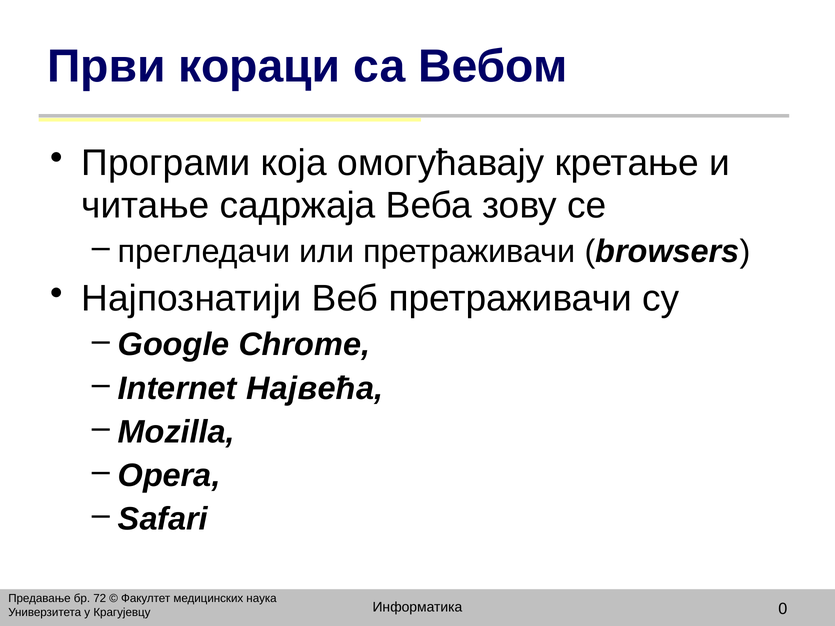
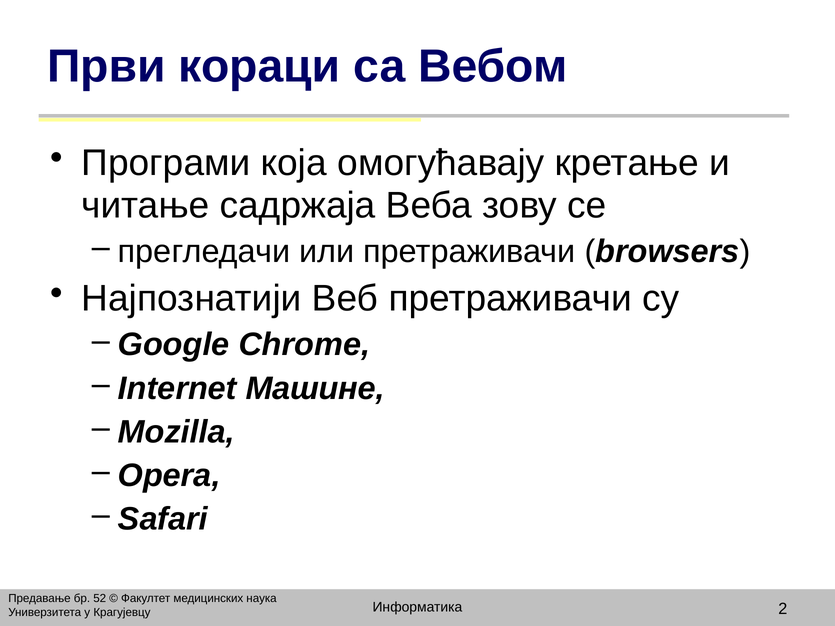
Највећа: Највећа -> Машине
72: 72 -> 52
0: 0 -> 2
